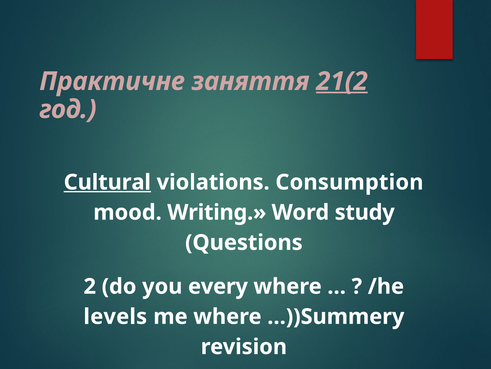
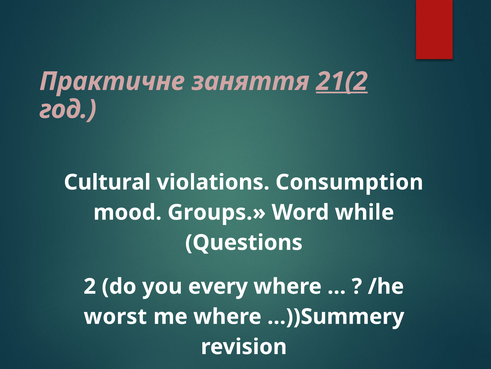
Cultural underline: present -> none
Writing: Writing -> Groups
study: study -> while
levels: levels -> worst
